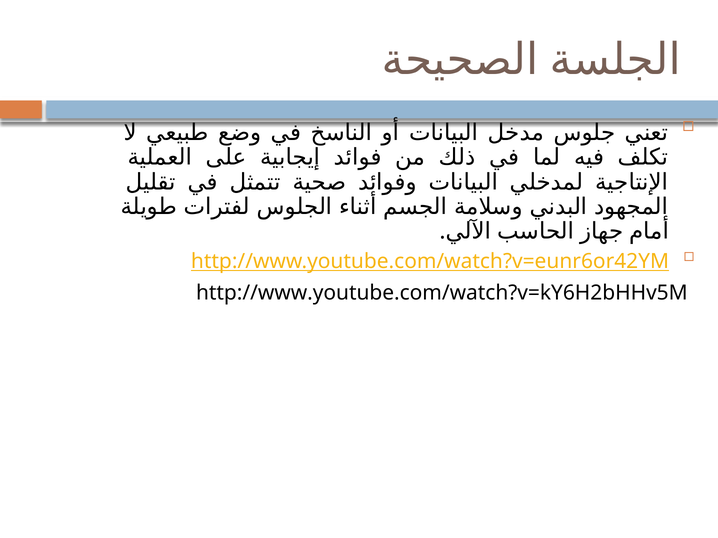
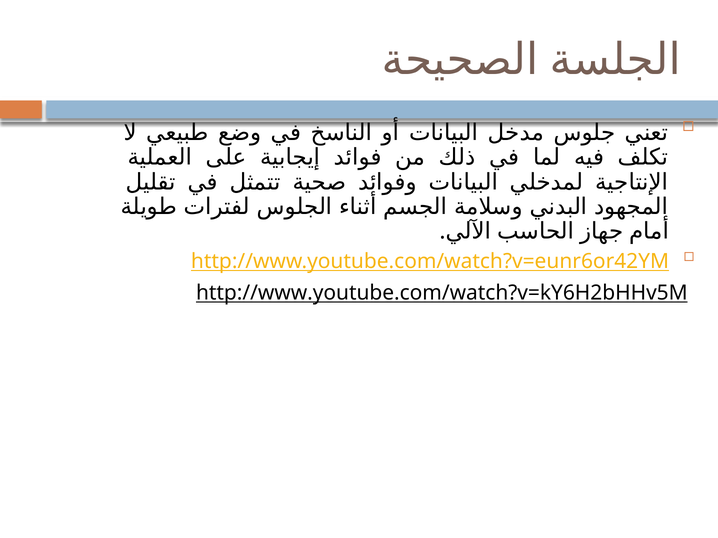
http://www.youtube.com/watch?v=kY6H2bHHv5M underline: none -> present
